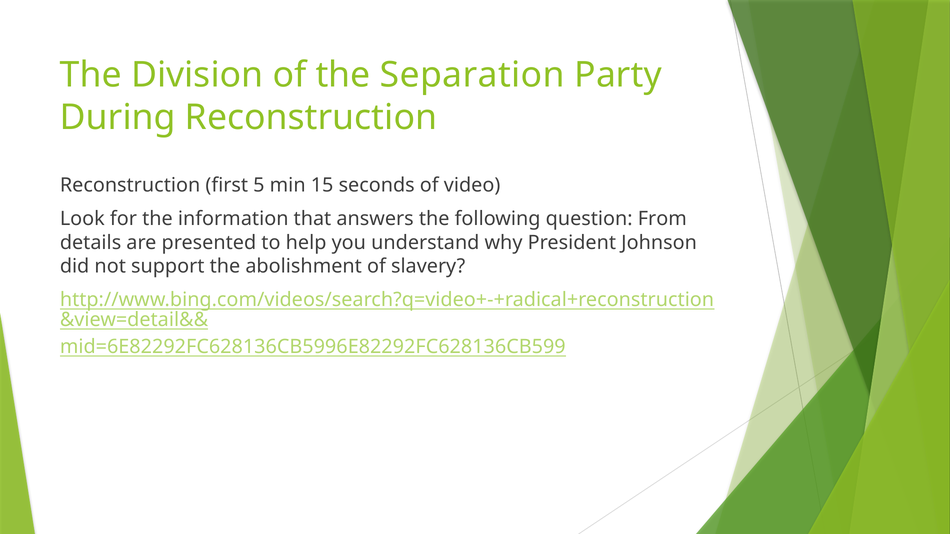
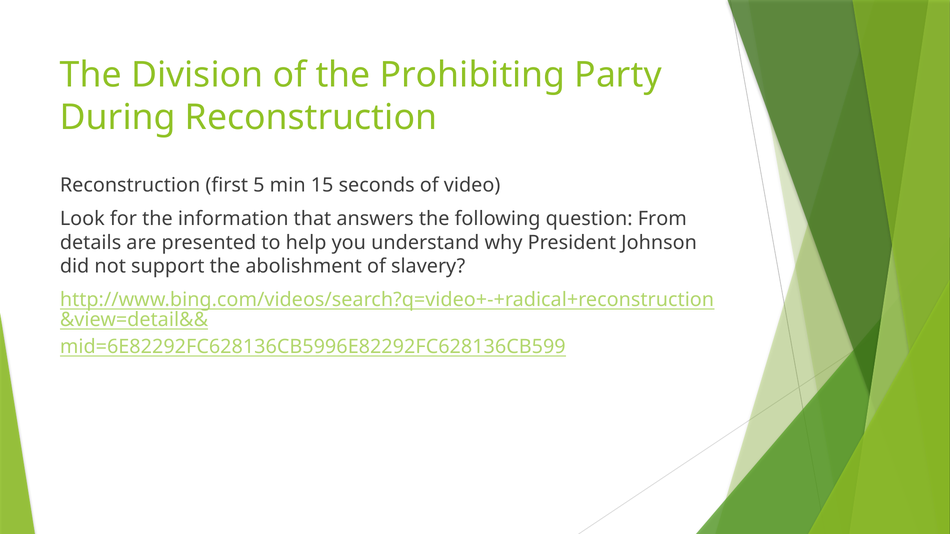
Separation: Separation -> Prohibiting
